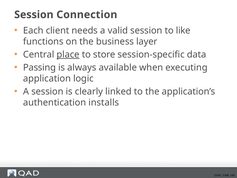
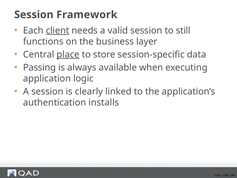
Connection: Connection -> Framework
client underline: none -> present
like: like -> still
